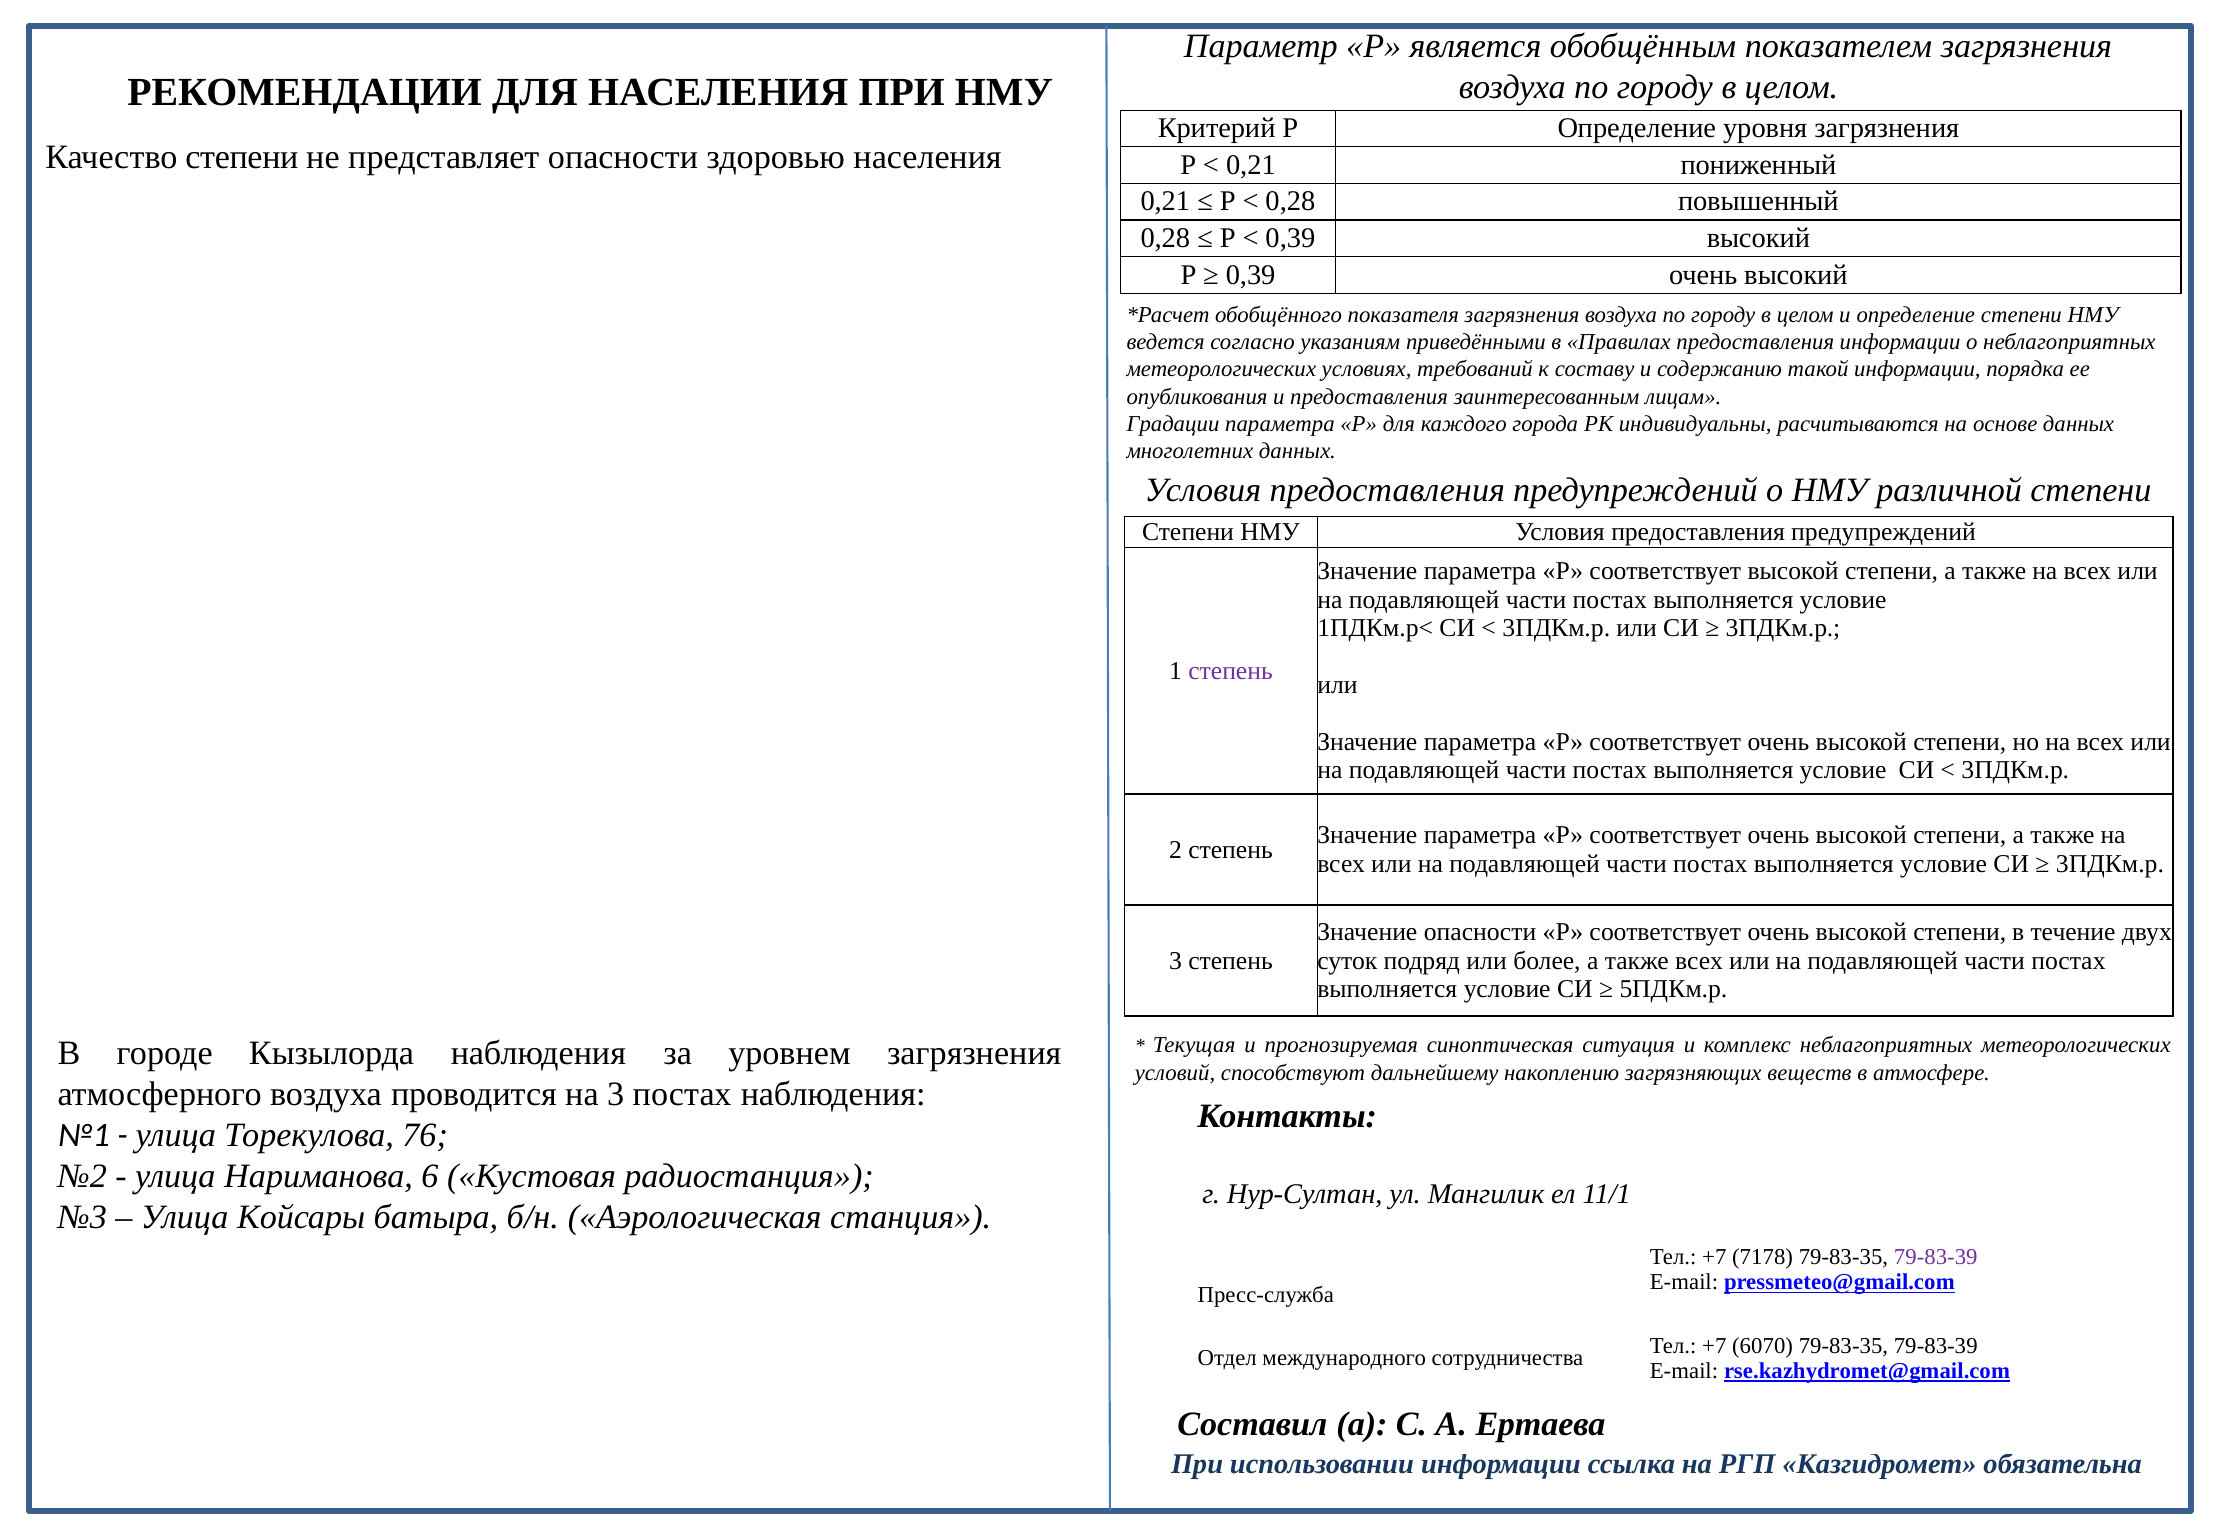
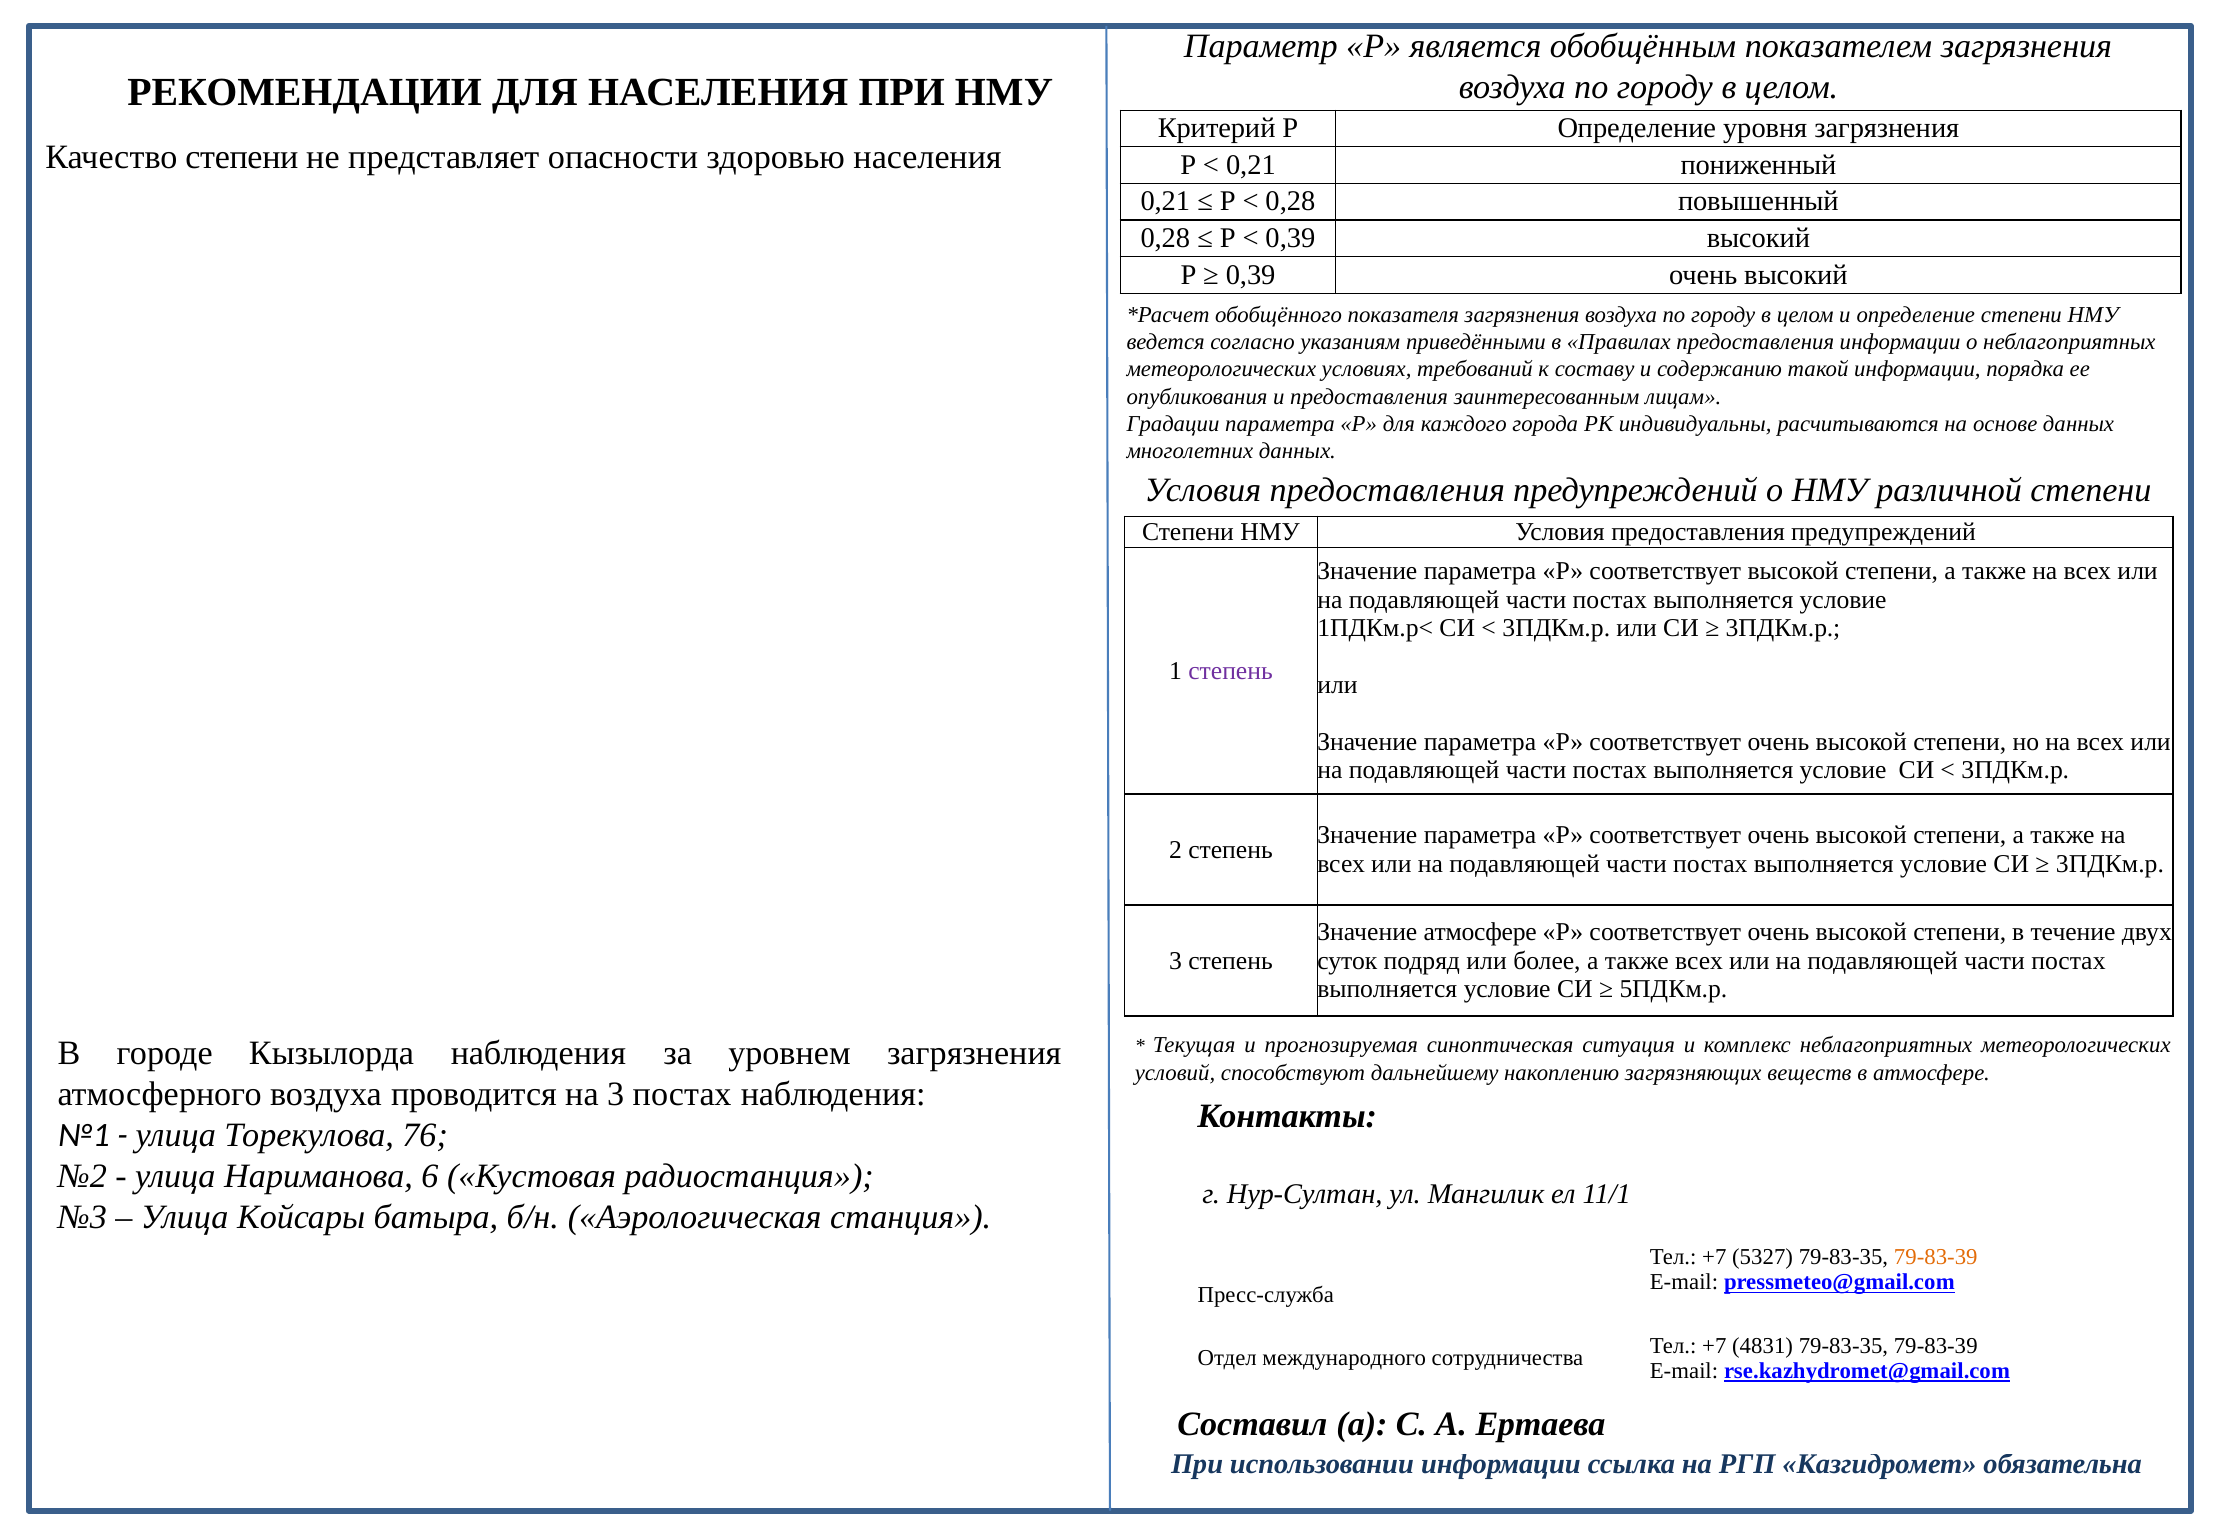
Значение опасности: опасности -> атмосфере
7178: 7178 -> 5327
79-83-39 at (1936, 1257) colour: purple -> orange
6070: 6070 -> 4831
